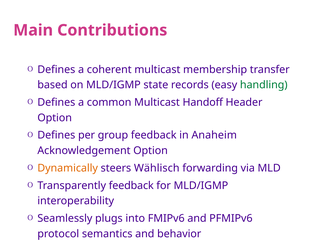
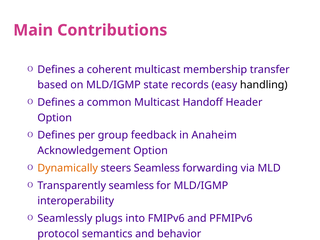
handling colour: green -> black
steers Wählisch: Wählisch -> Seamless
Transparently feedback: feedback -> seamless
